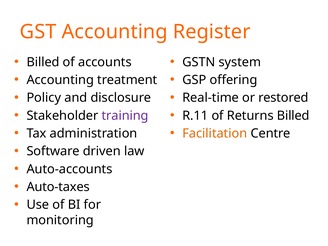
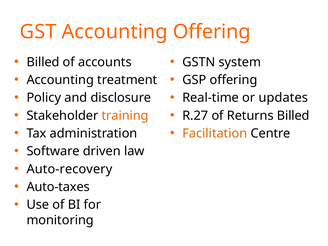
Accounting Register: Register -> Offering
restored: restored -> updates
training colour: purple -> orange
R.11: R.11 -> R.27
Auto-accounts: Auto-accounts -> Auto-recovery
